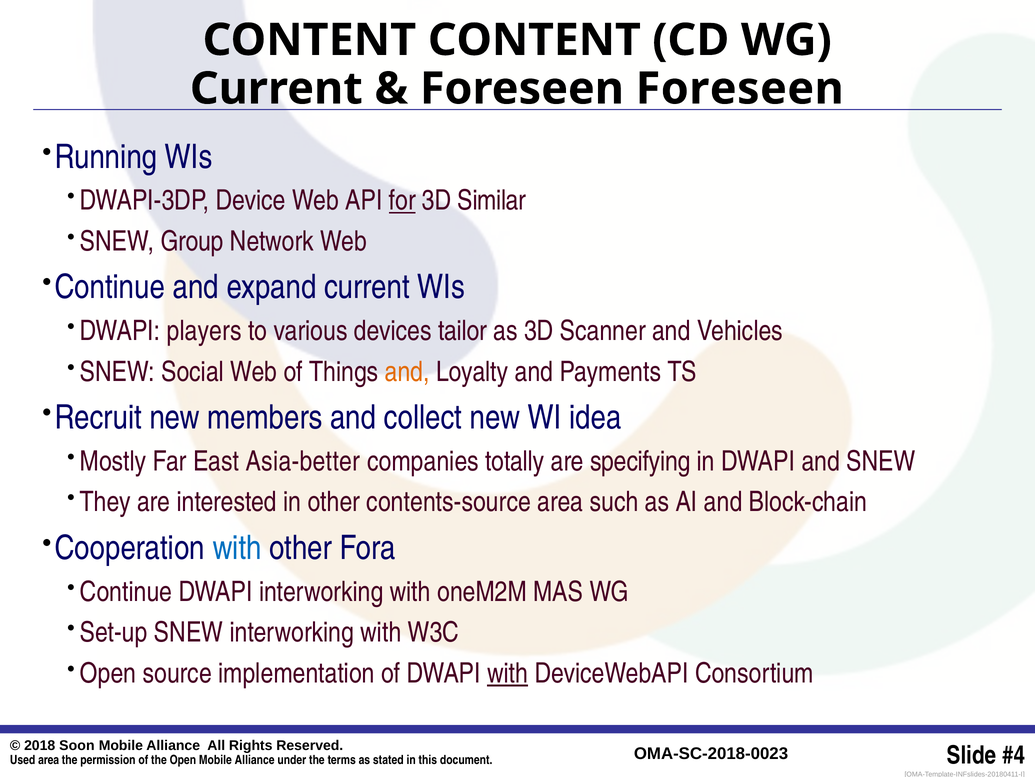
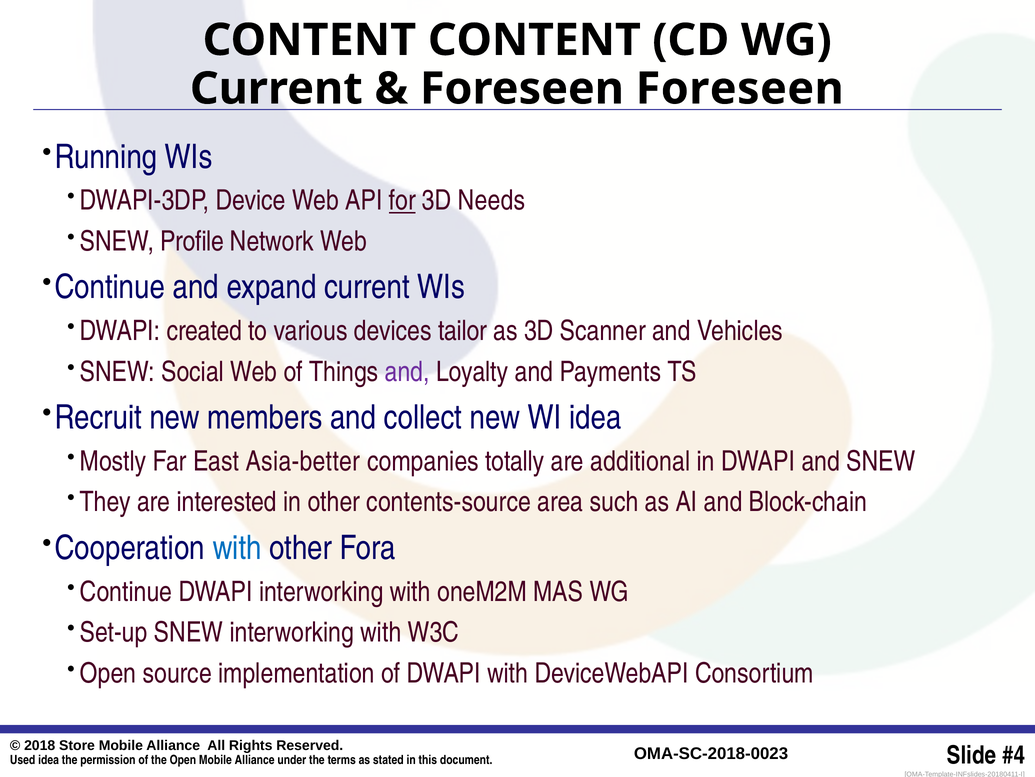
Similar: Similar -> Needs
Group: Group -> Profile
players: players -> created
and at (407, 371) colour: orange -> purple
specifying: specifying -> additional
with at (508, 673) underline: present -> none
Soon: Soon -> Store
area at (49, 760): area -> idea
